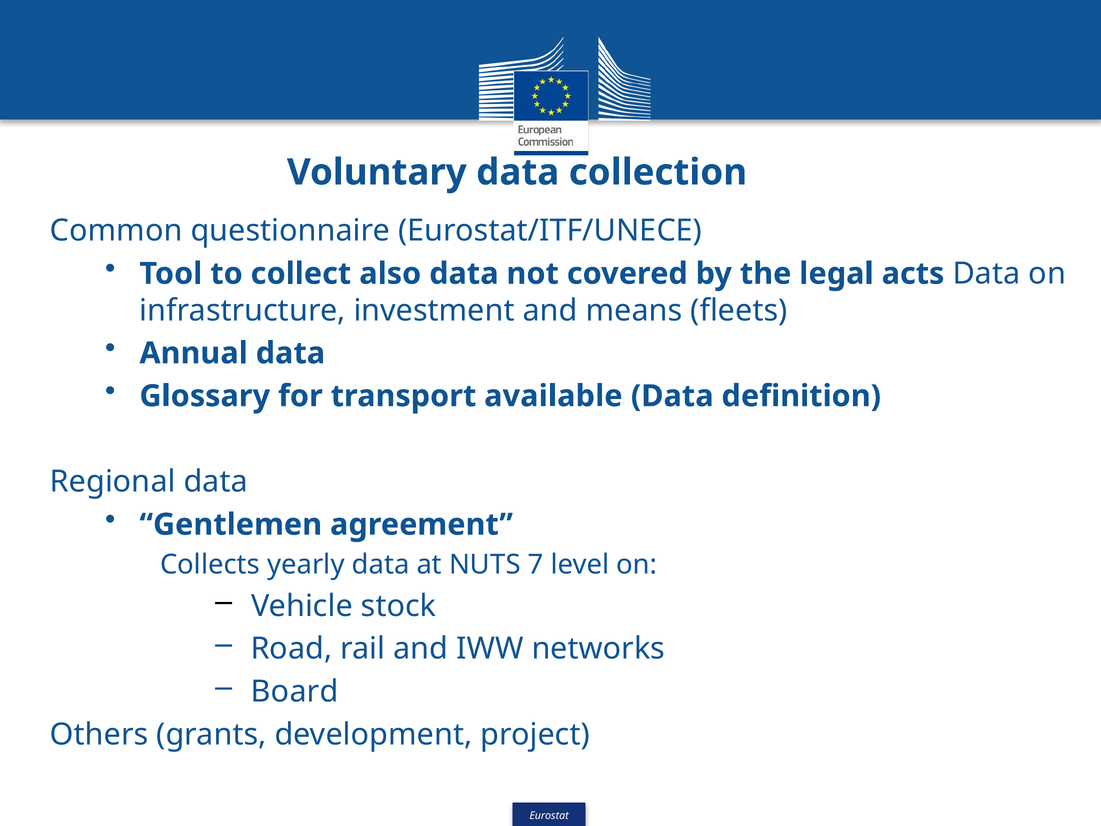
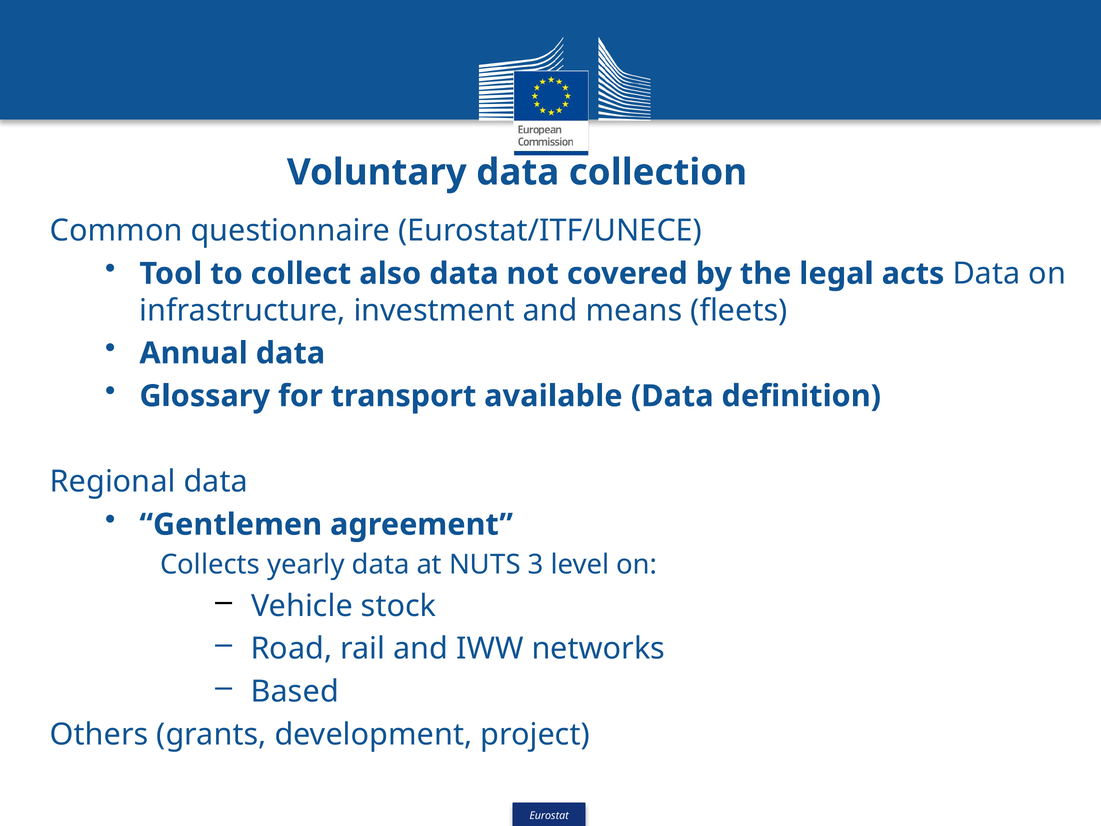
7: 7 -> 3
Board: Board -> Based
